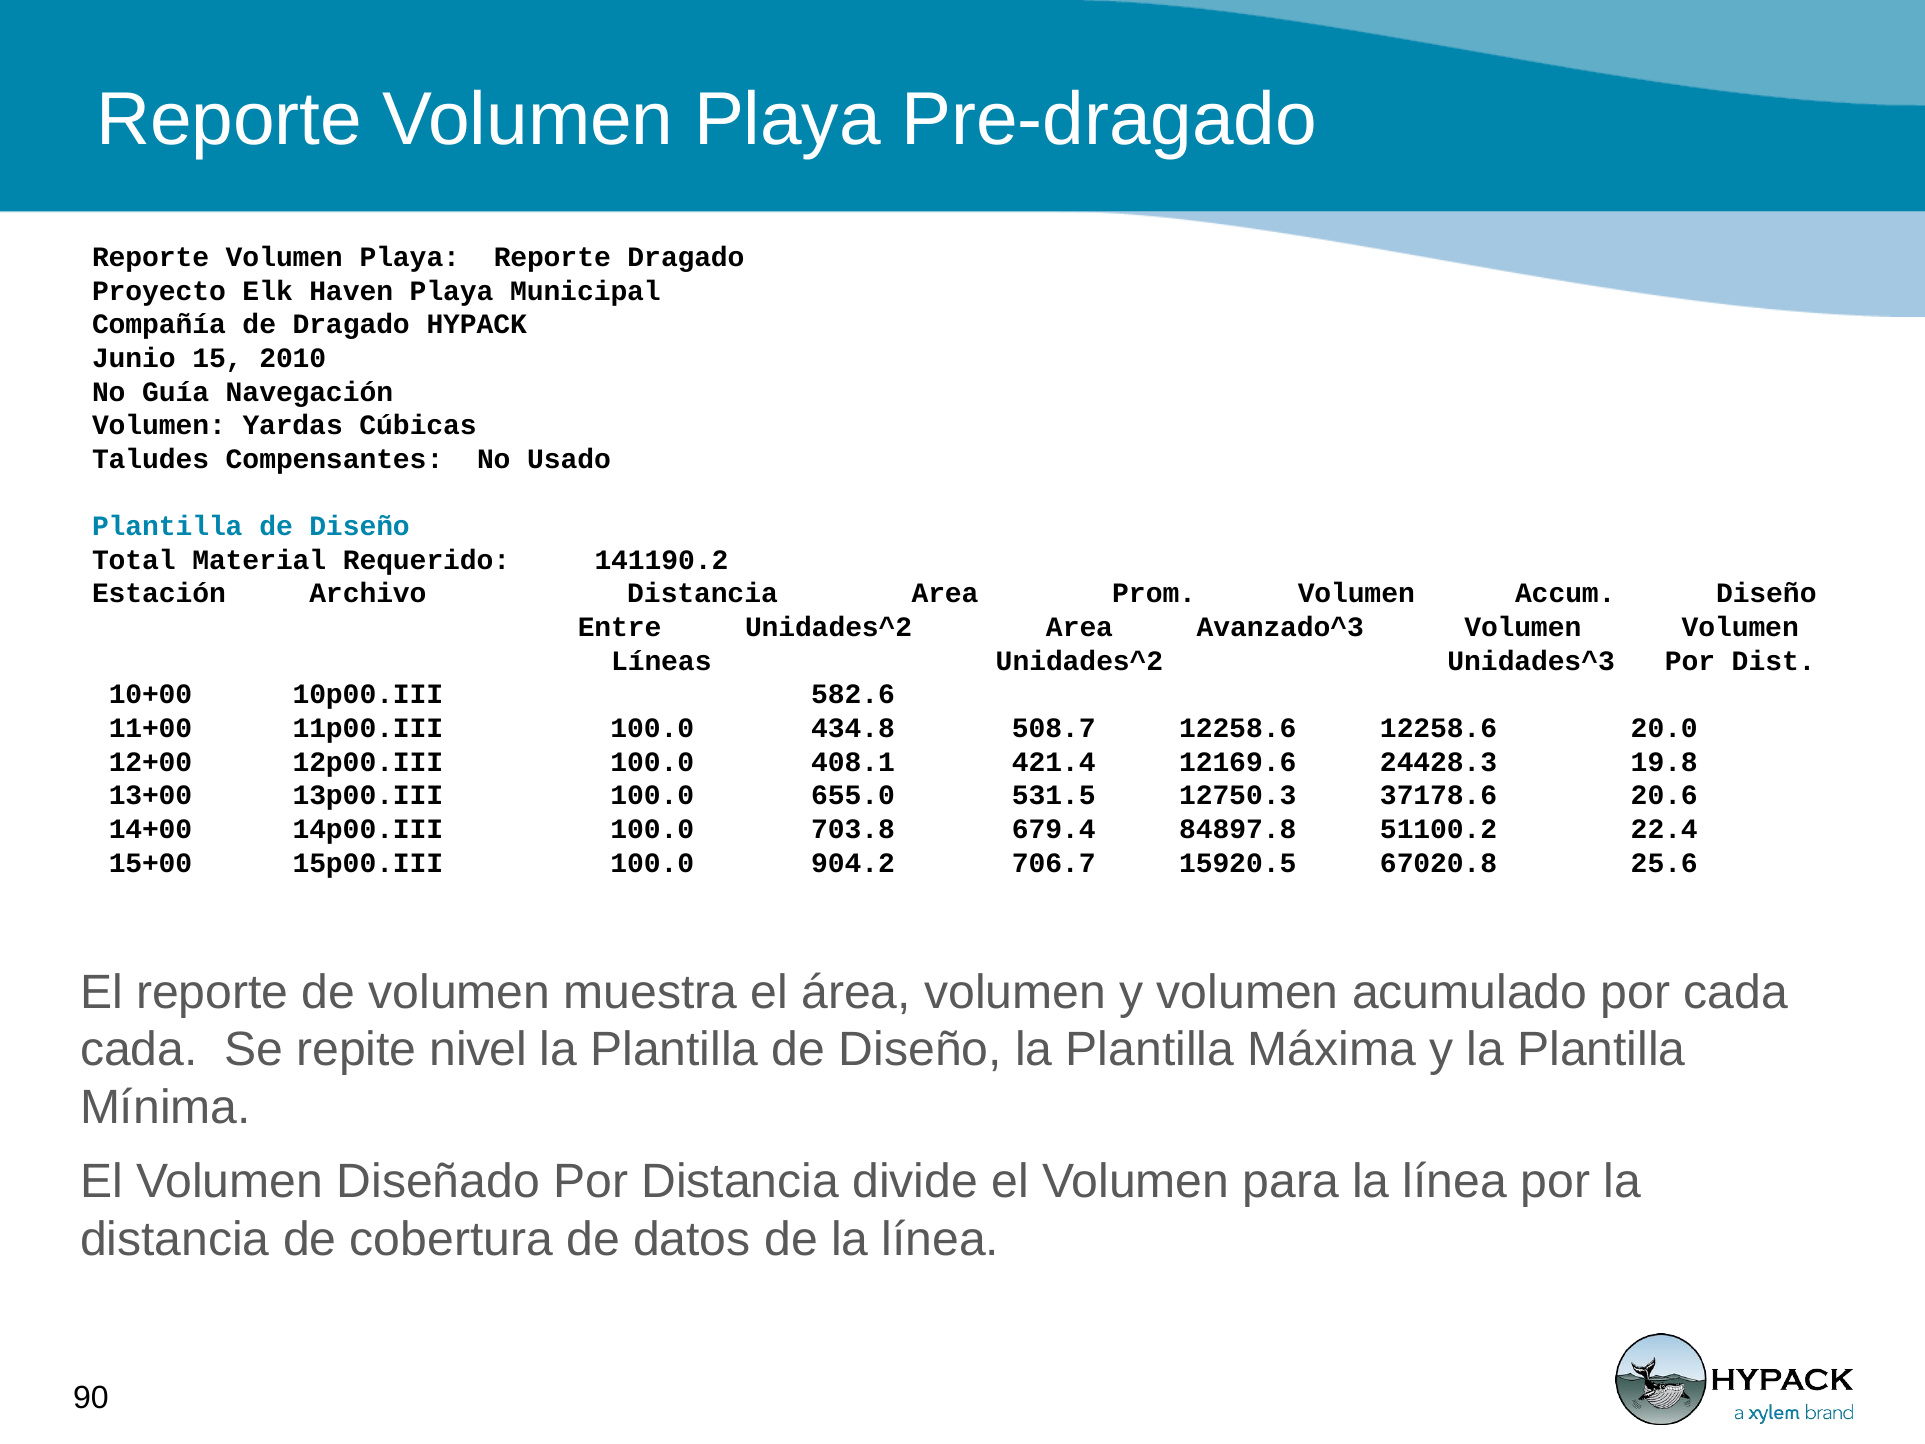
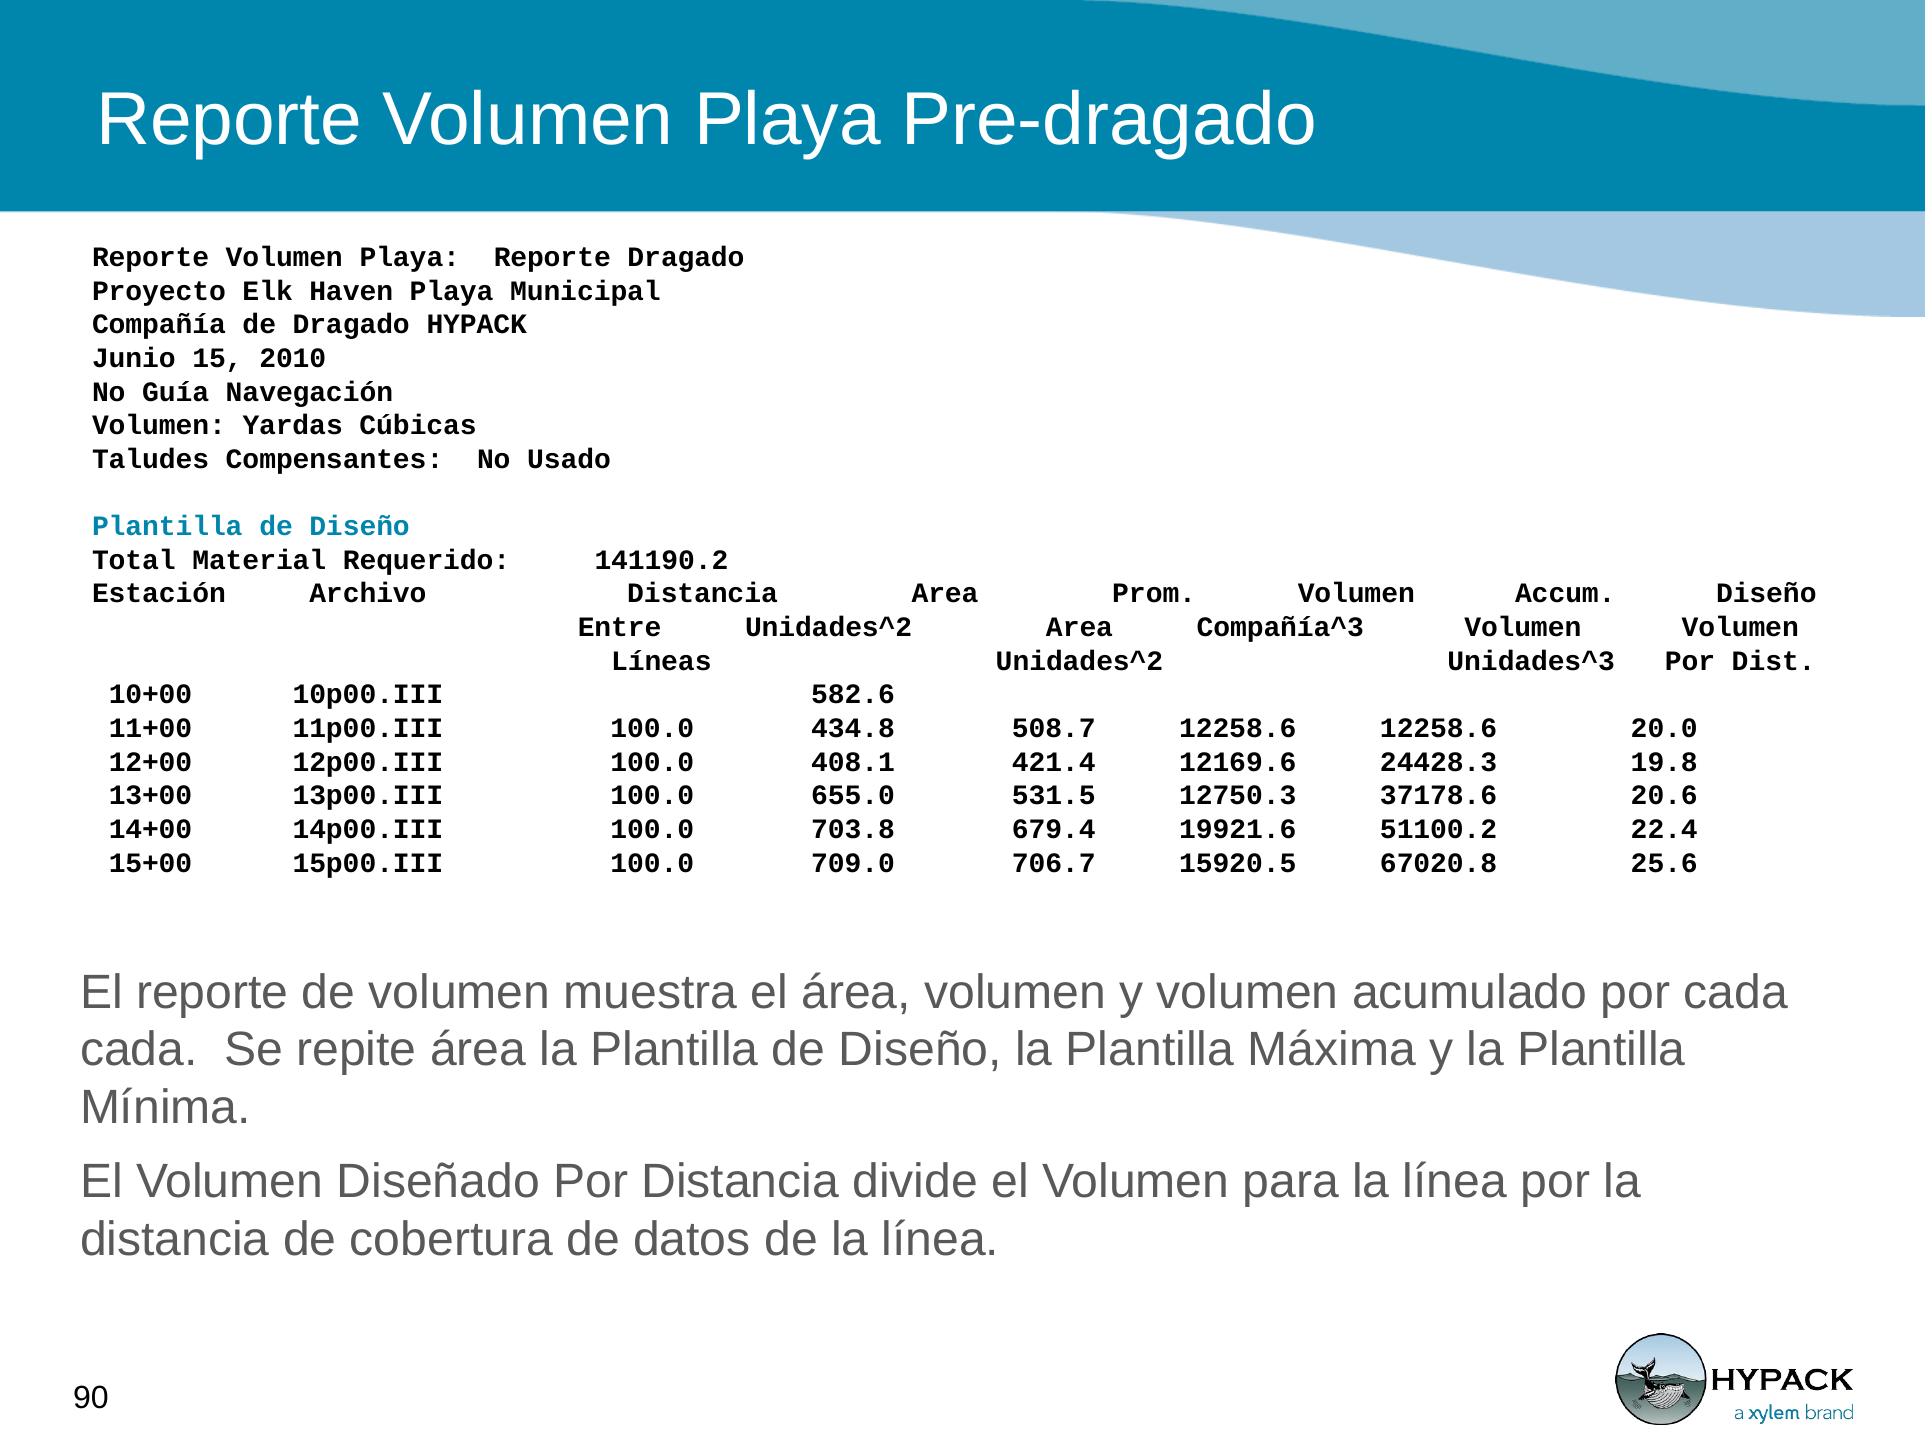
Avanzado^3: Avanzado^3 -> Compañía^3
84897.8: 84897.8 -> 19921.6
904.2: 904.2 -> 709.0
repite nivel: nivel -> área
